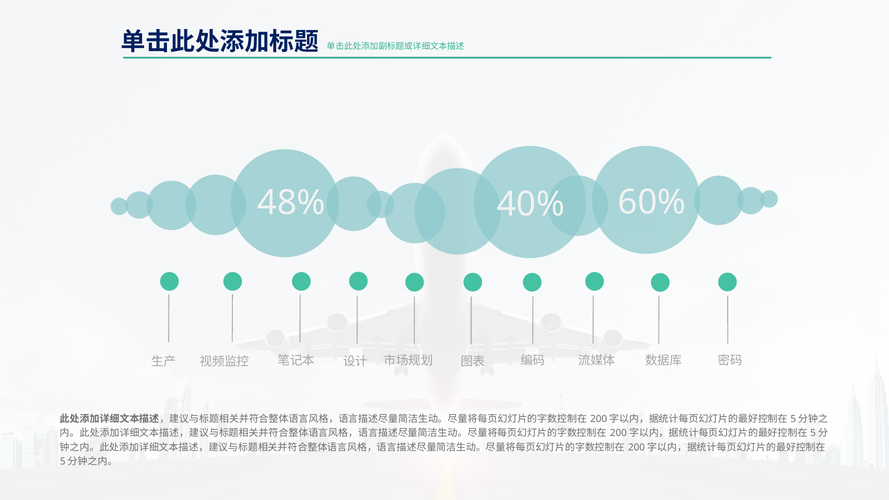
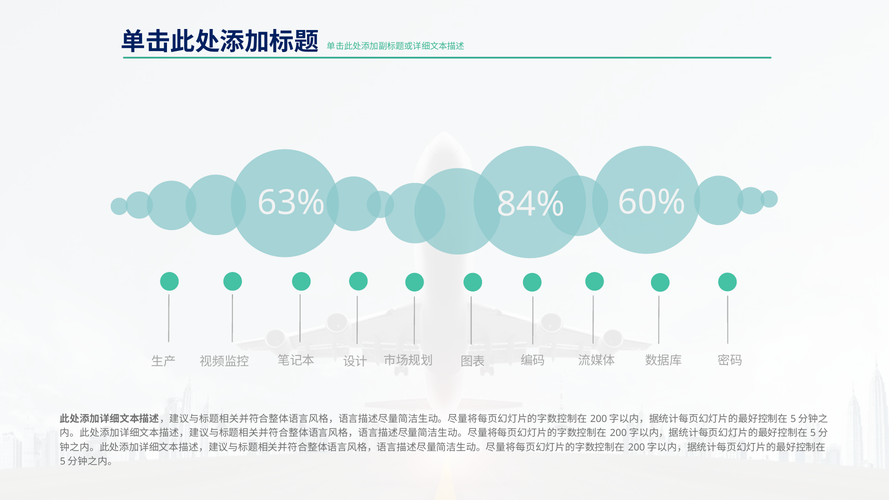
48%: 48% -> 63%
40%: 40% -> 84%
